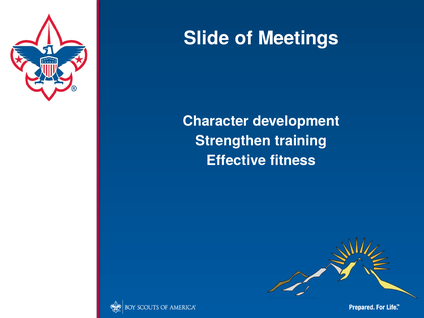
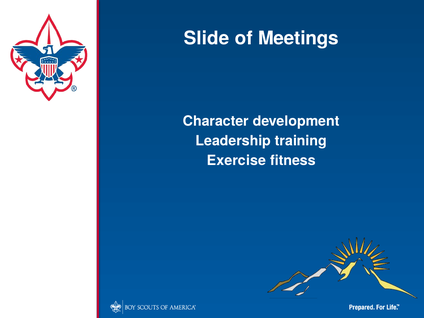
Strengthen: Strengthen -> Leadership
Effective: Effective -> Exercise
